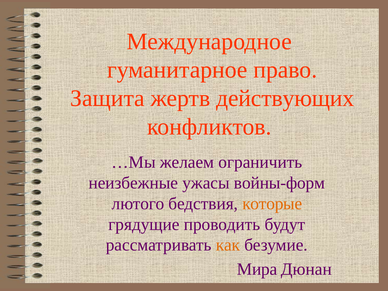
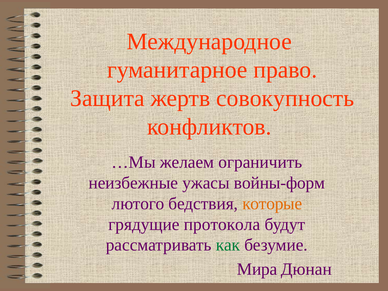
действующих: действующих -> совокупность
проводить: проводить -> протокола
как colour: orange -> green
